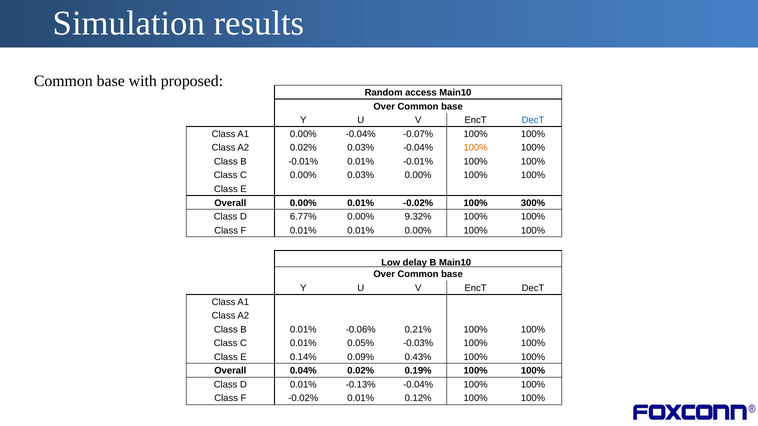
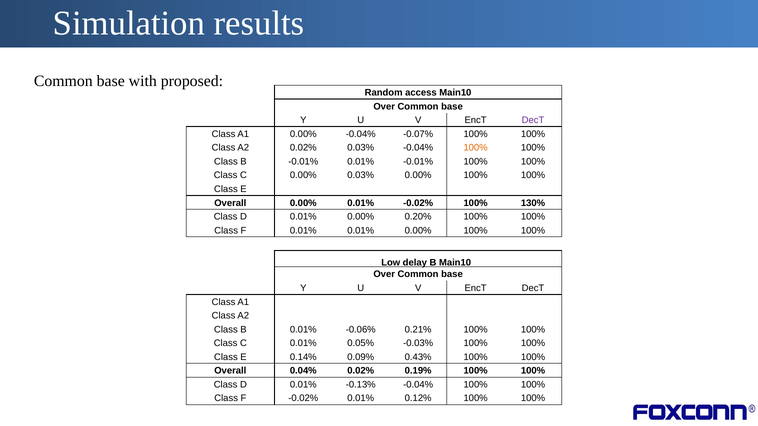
DecT at (533, 120) colour: blue -> purple
300%: 300% -> 130%
6.77% at (303, 217): 6.77% -> 0.01%
9.32%: 9.32% -> 0.20%
